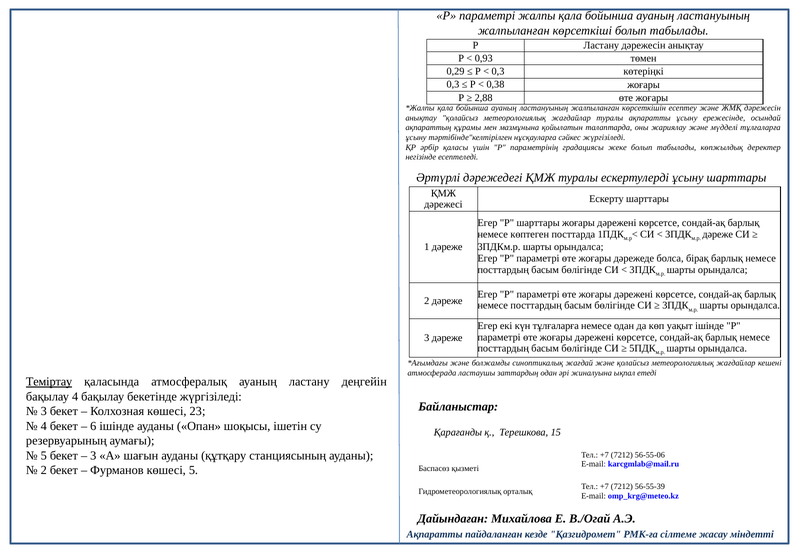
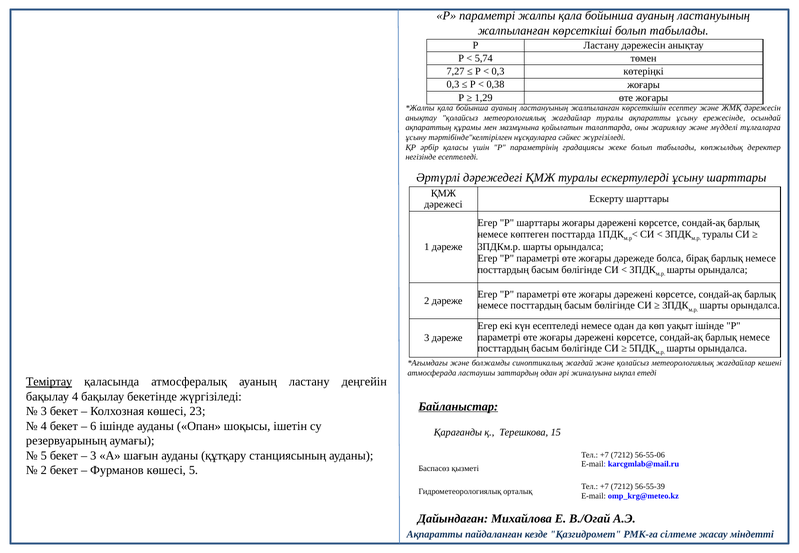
0,93: 0,93 -> 5,74
0,29: 0,29 -> 7,27
2,88: 2,88 -> 1,29
дәреже at (718, 234): дәреже -> туралы
күн тұлғаларға: тұлғаларға -> есептеледі
Байланыстар underline: none -> present
